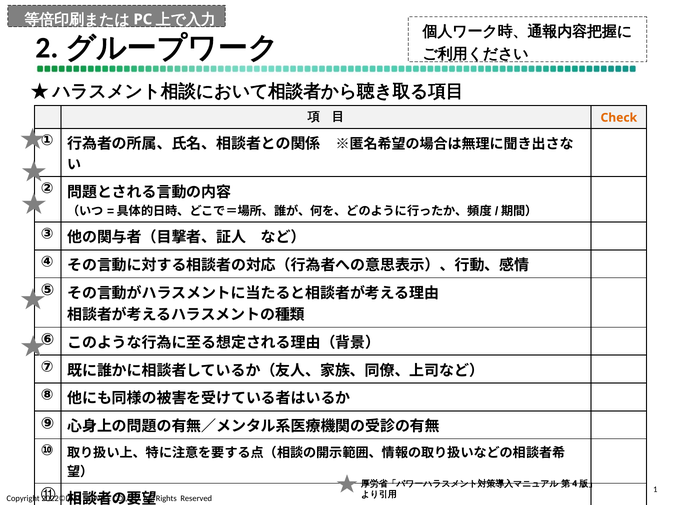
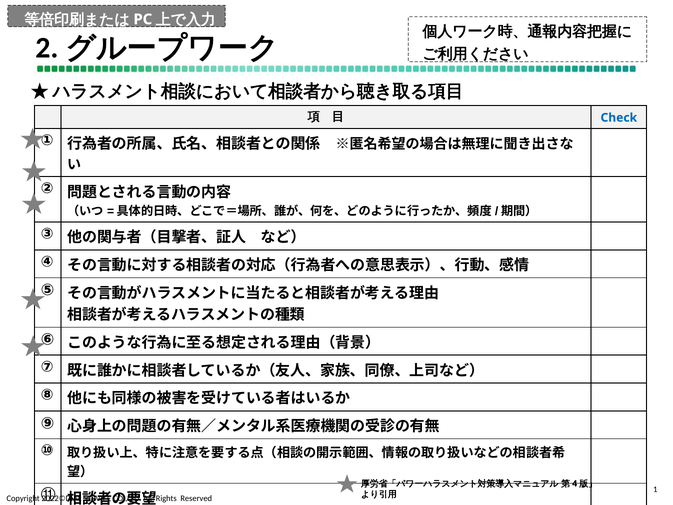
Check colour: orange -> blue
